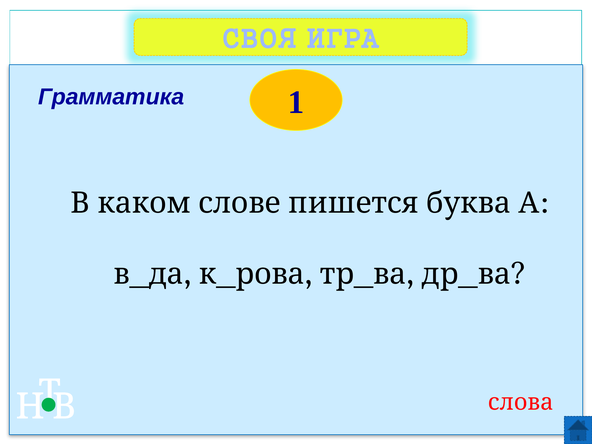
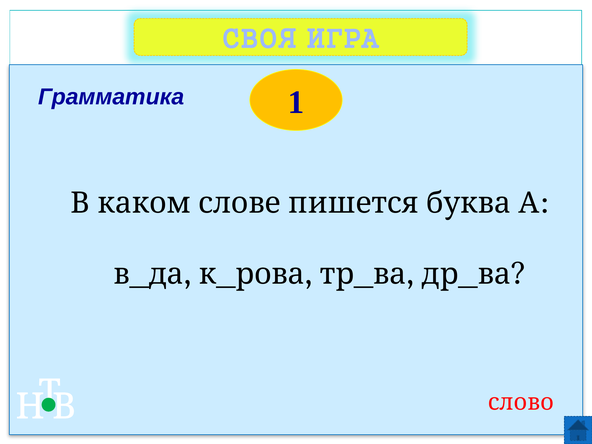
слова: слова -> слово
